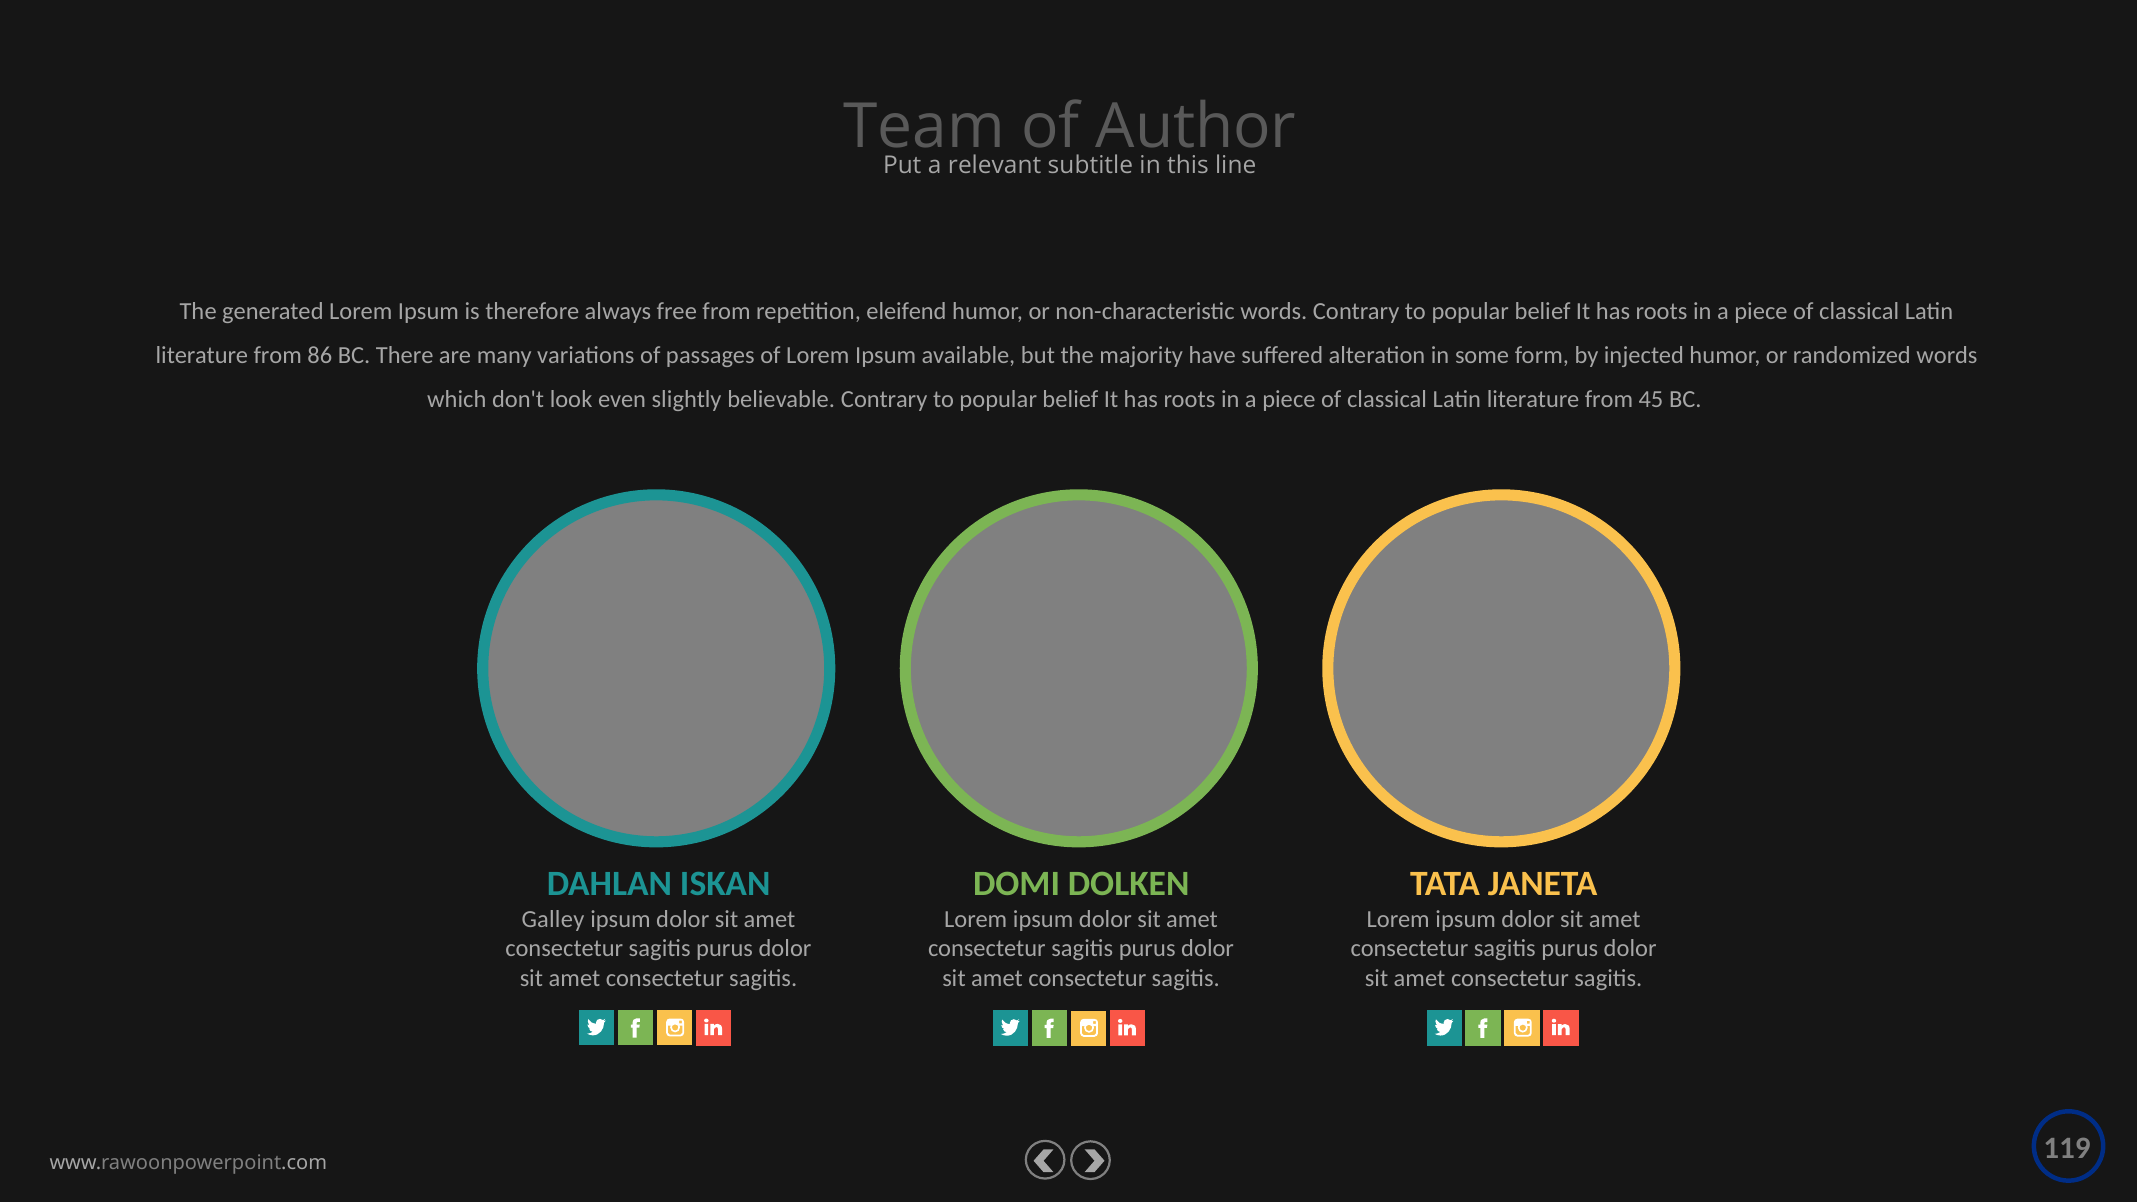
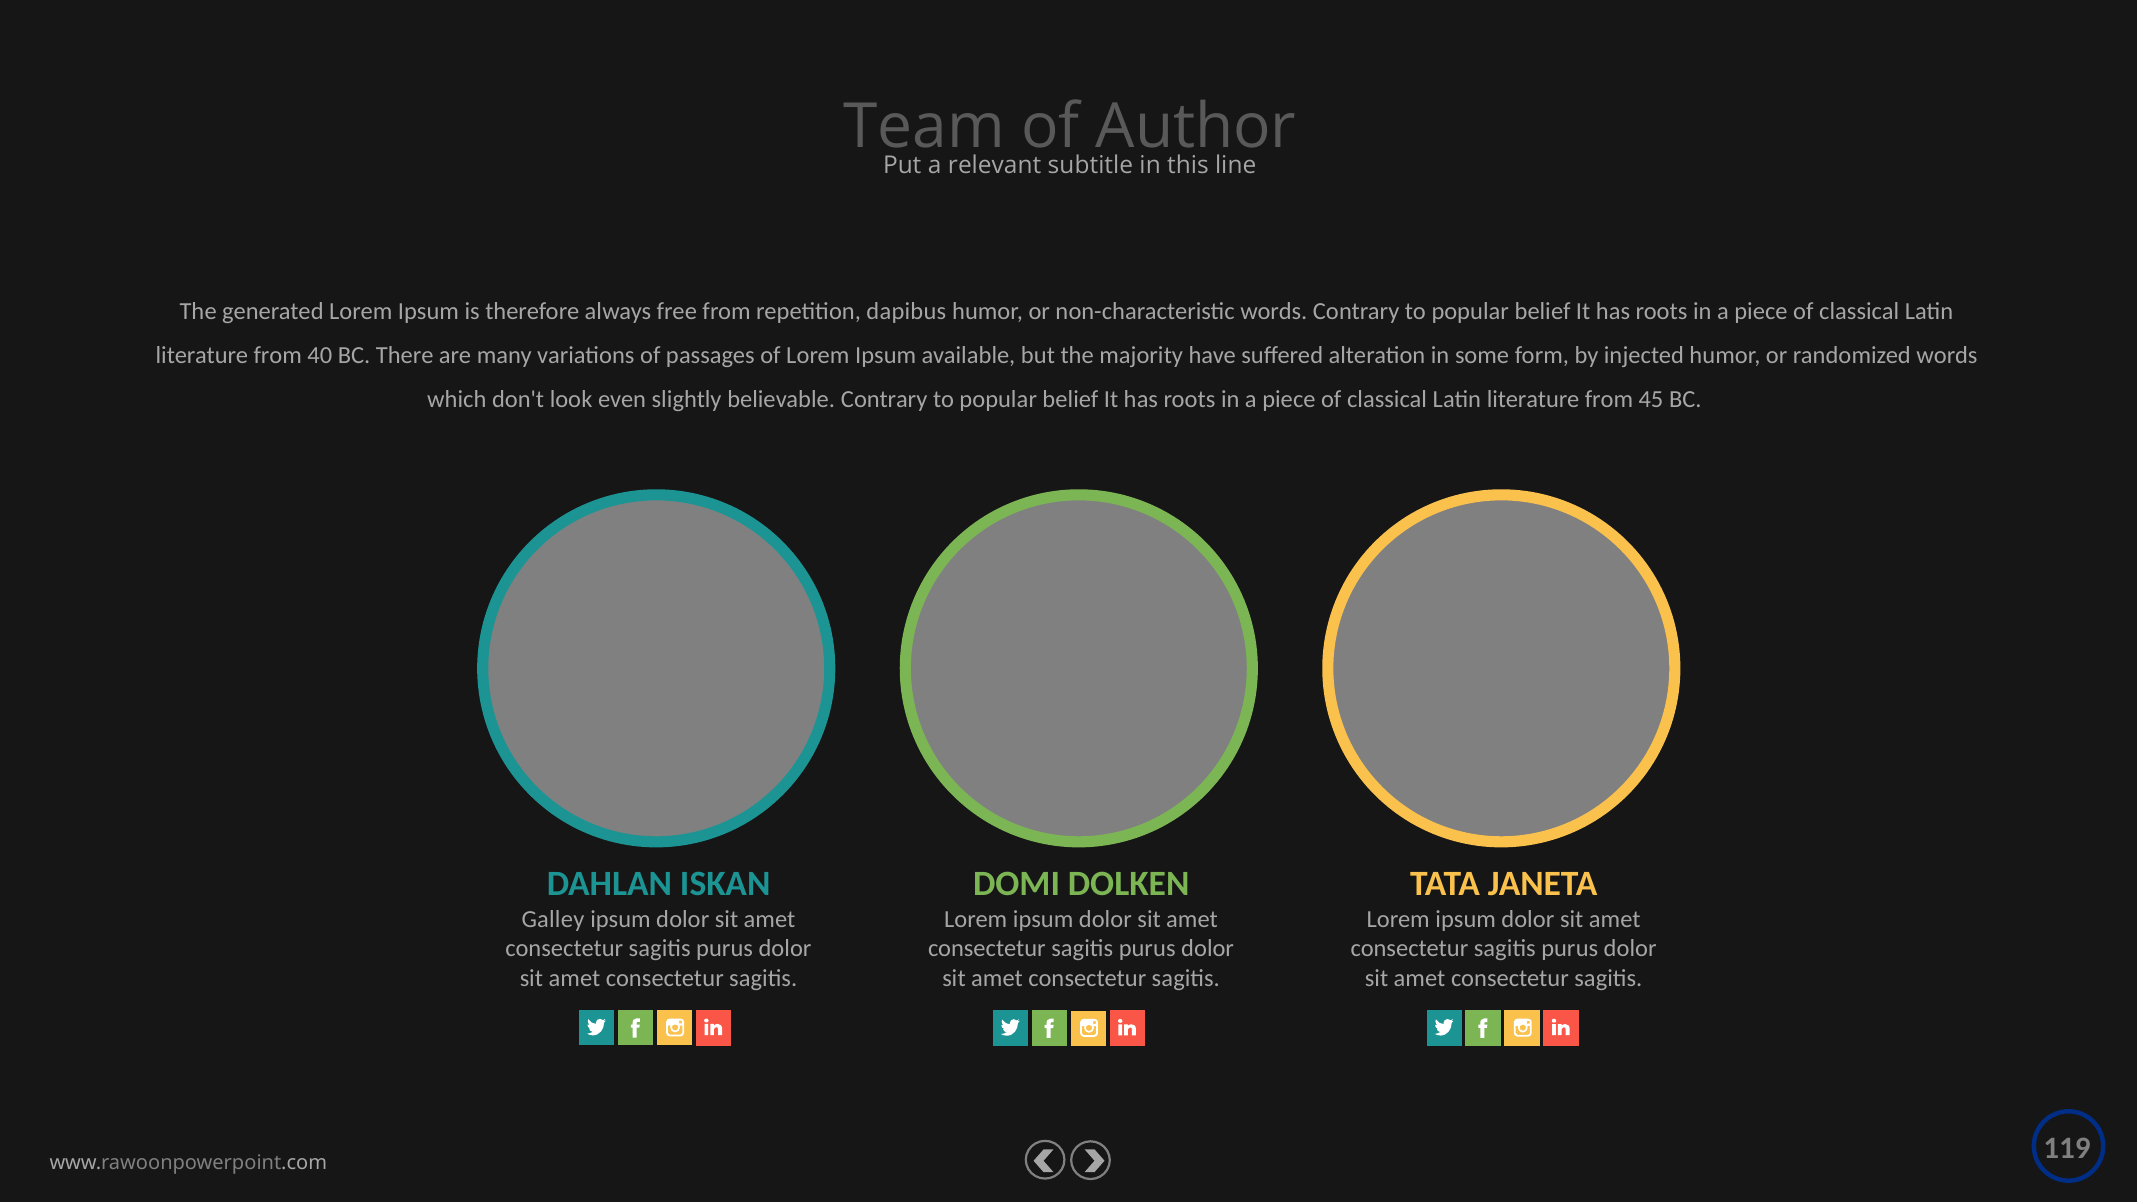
eleifend: eleifend -> dapibus
86: 86 -> 40
